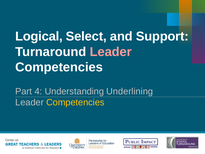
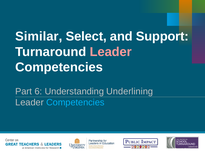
Logical: Logical -> Similar
4: 4 -> 6
Competencies at (75, 102) colour: yellow -> light blue
